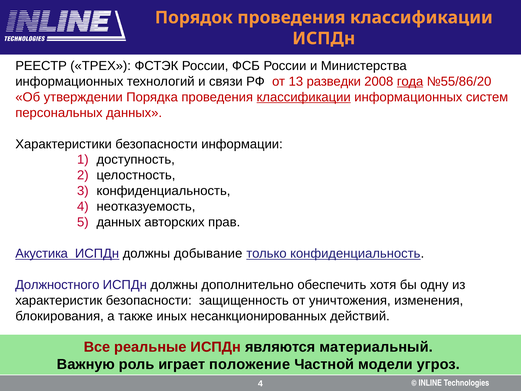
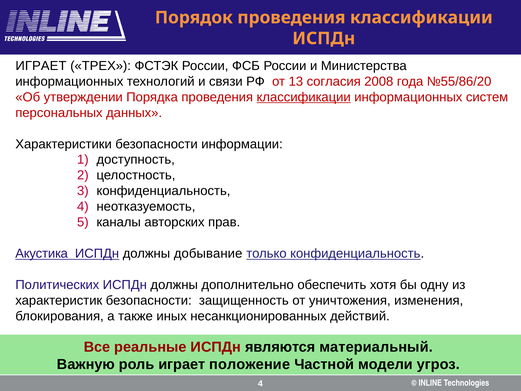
РЕЕСТР at (41, 66): РЕЕСТР -> ИГРАЕТ
разведки: разведки -> согласия
года underline: present -> none
данных at (119, 222): данных -> каналы
Должностного: Должностного -> Политических
